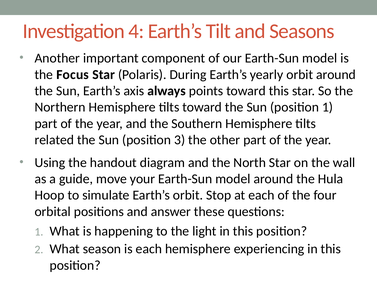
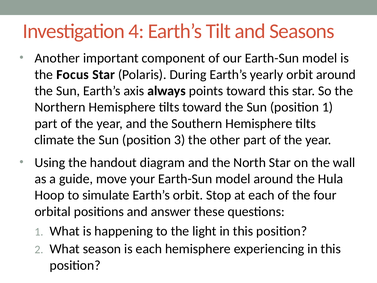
related: related -> climate
